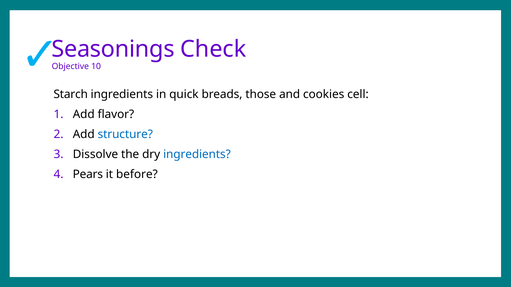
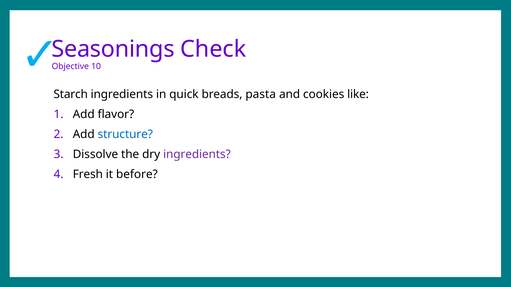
those: those -> pasta
cell: cell -> like
ingredients at (197, 155) colour: blue -> purple
Pears: Pears -> Fresh
